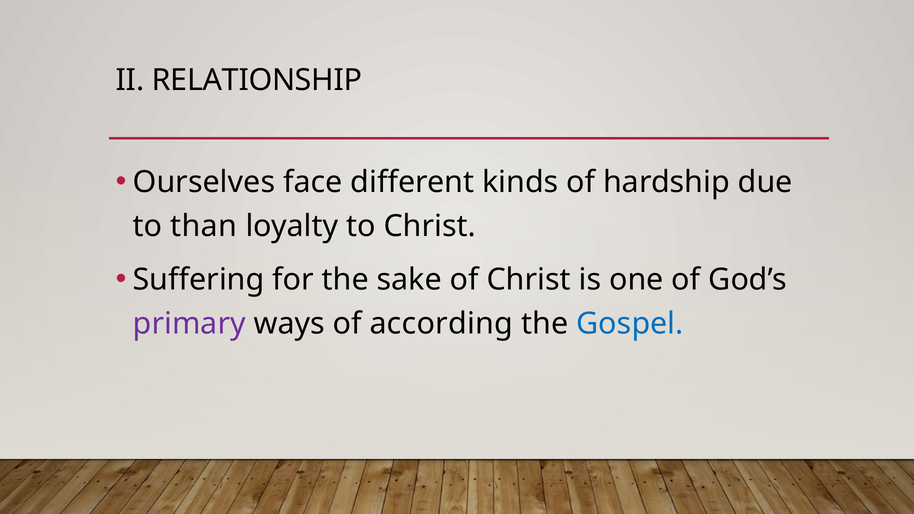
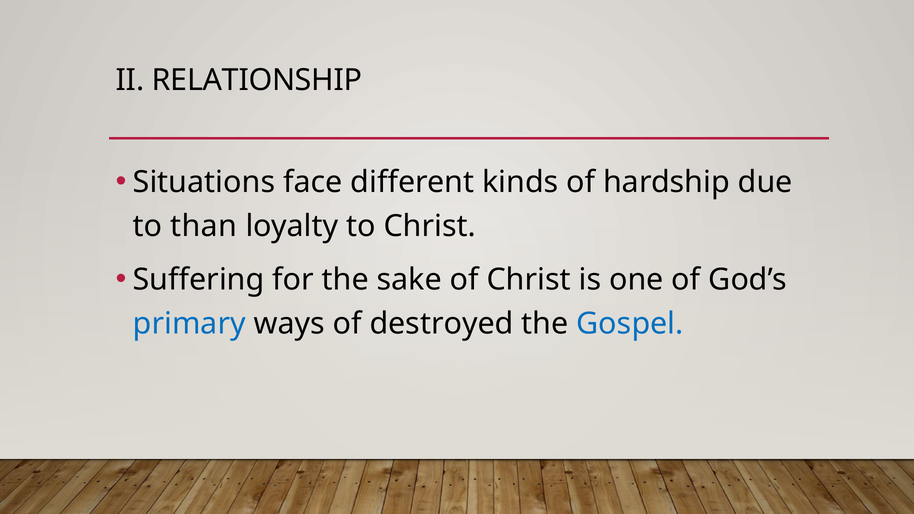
Ourselves: Ourselves -> Situations
primary colour: purple -> blue
according: according -> destroyed
